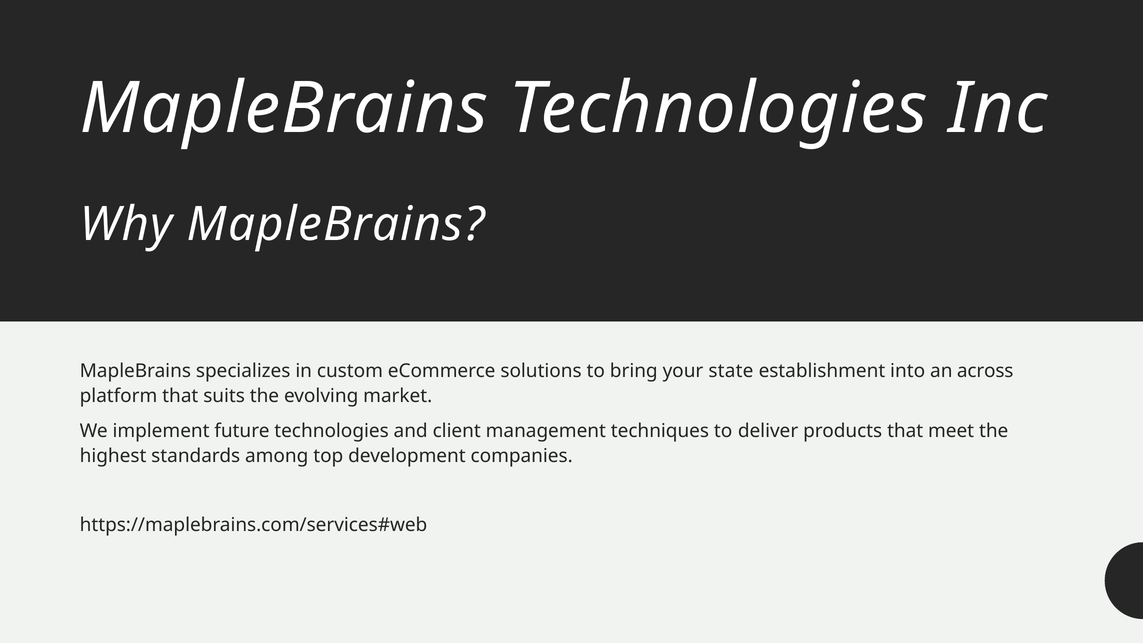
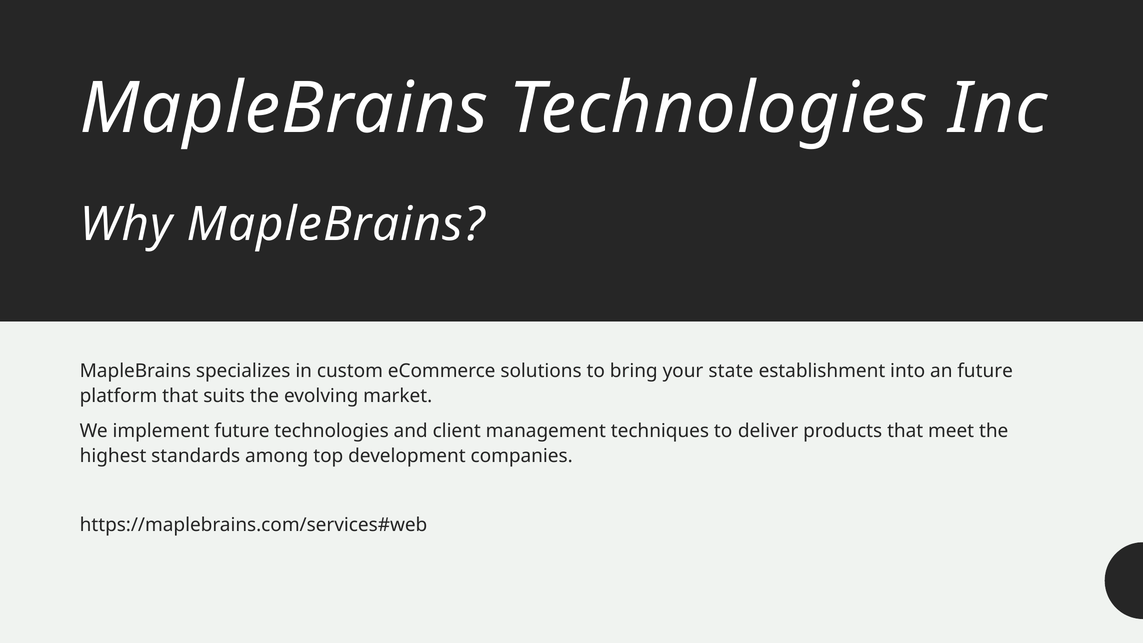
an across: across -> future
